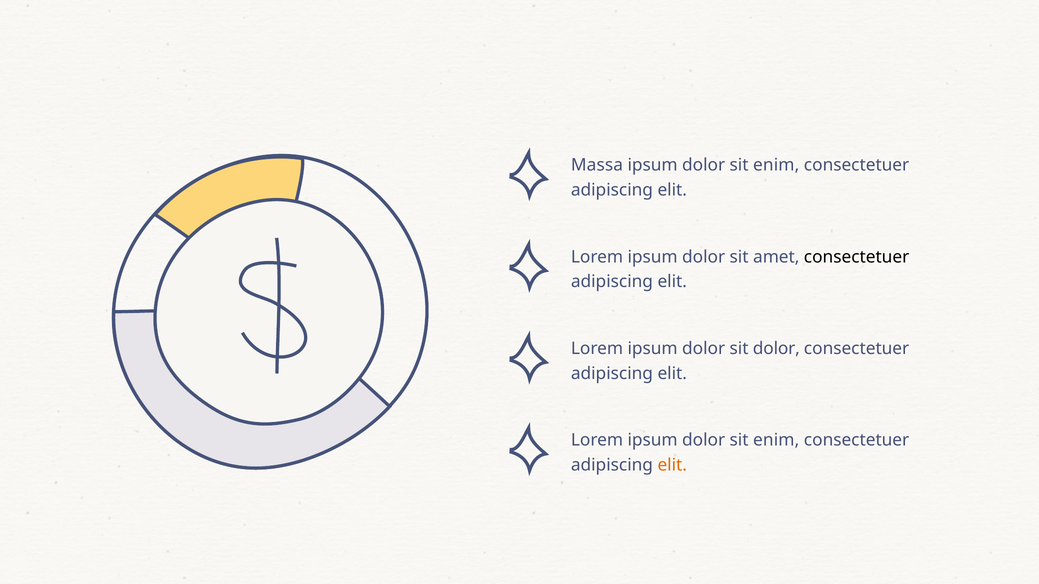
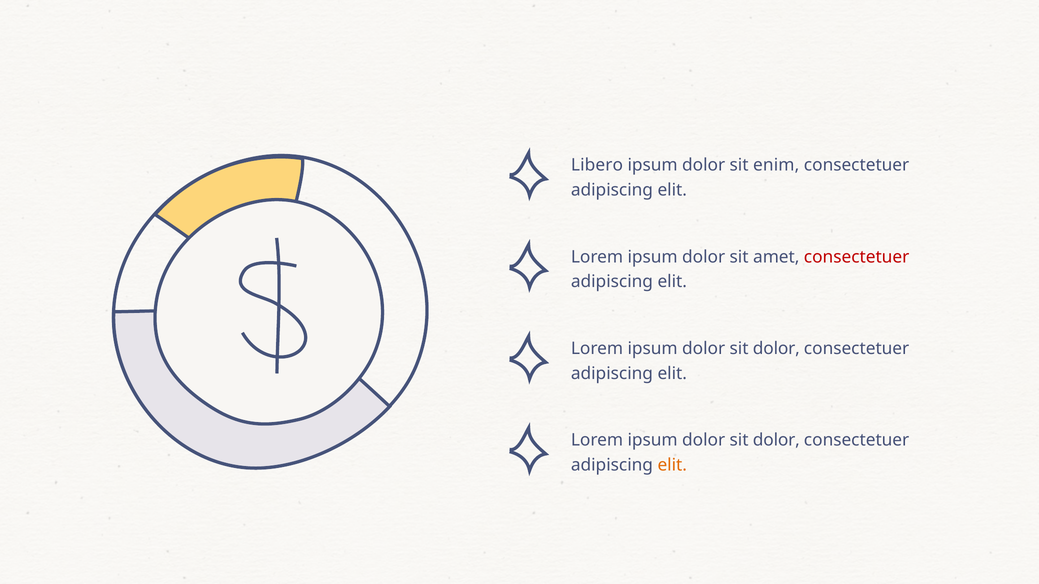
Massa: Massa -> Libero
consectetuer at (857, 257) colour: black -> red
enim at (776, 440): enim -> dolor
